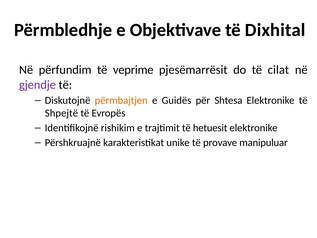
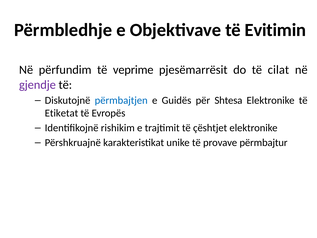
Dixhital: Dixhital -> Evitimin
përmbajtjen colour: orange -> blue
Shpejtë: Shpejtë -> Etiketat
hetuesit: hetuesit -> çështjet
manipuluar: manipuluar -> përmbajtur
